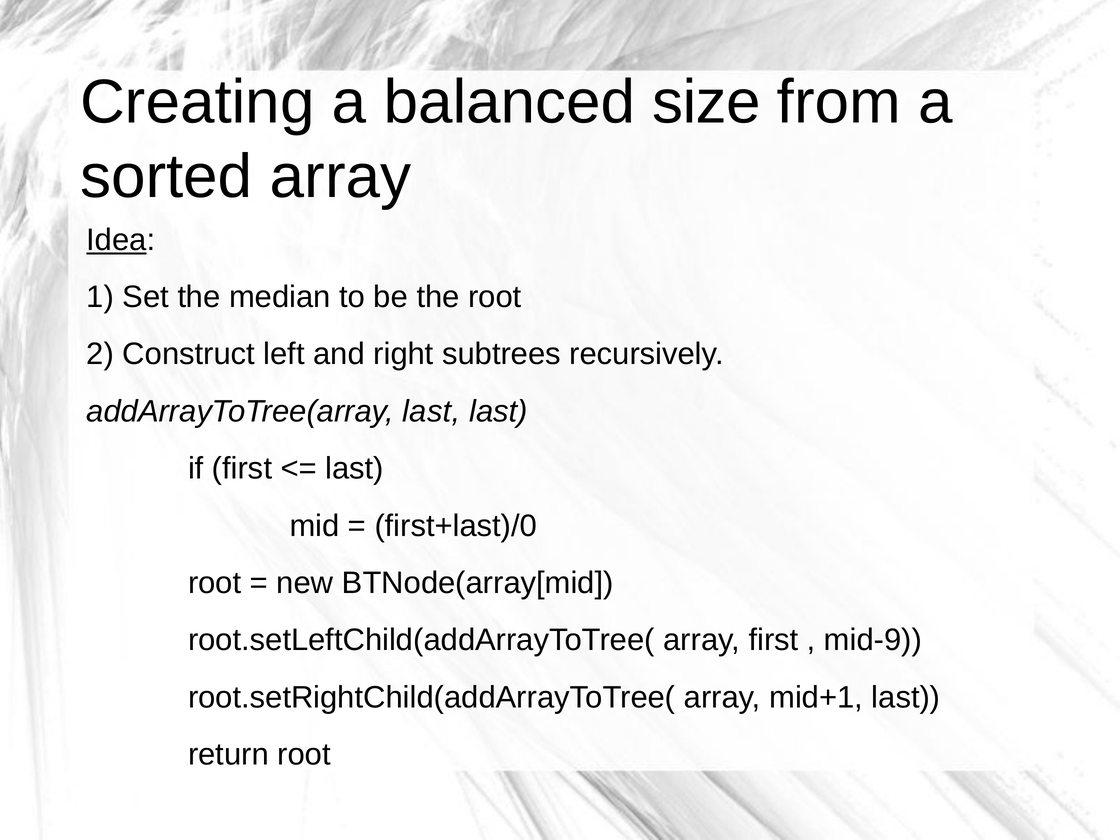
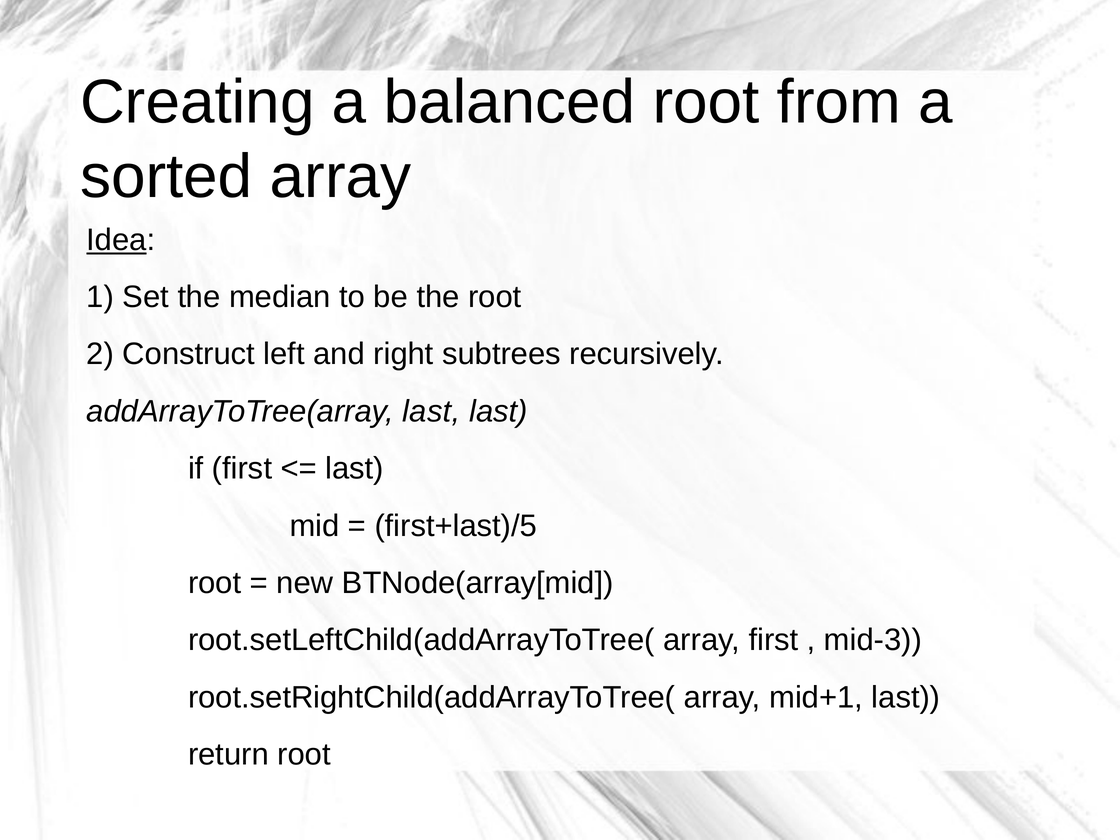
balanced size: size -> root
first+last)/0: first+last)/0 -> first+last)/5
mid-9: mid-9 -> mid-3
